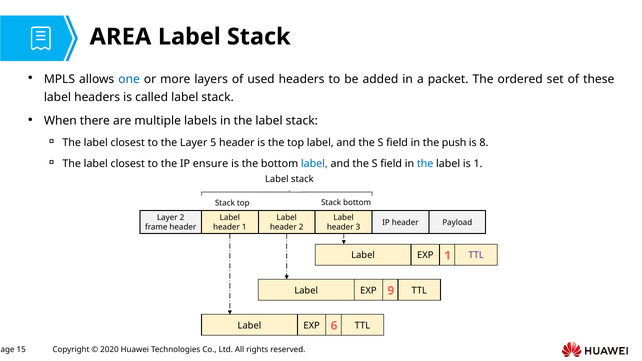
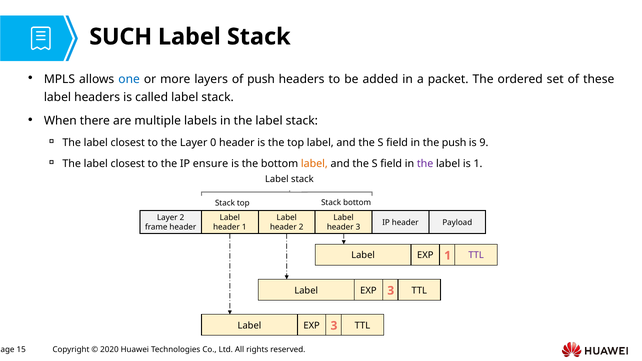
AREA: AREA -> SUCH
of used: used -> push
5: 5 -> 0
8: 8 -> 9
label at (314, 164) colour: blue -> orange
the at (425, 164) colour: blue -> purple
9 at (391, 291): 9 -> 3
6 at (334, 326): 6 -> 3
